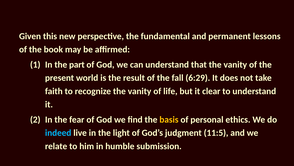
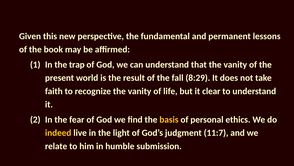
part: part -> trap
6:29: 6:29 -> 8:29
indeed colour: light blue -> yellow
11:5: 11:5 -> 11:7
